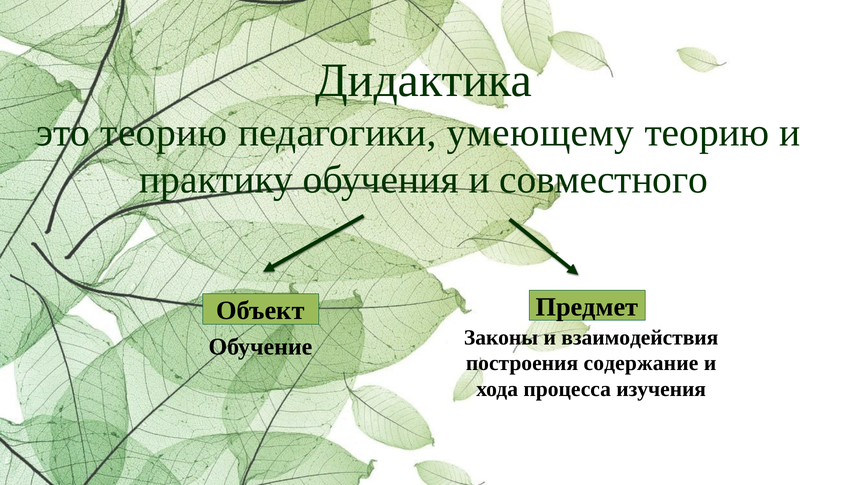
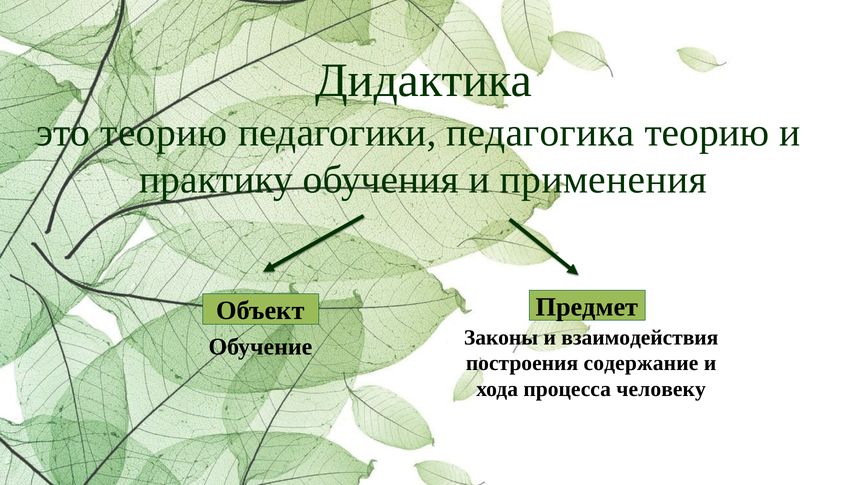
умеющему: умеющему -> педагогика
совместного: совместного -> применения
изучения: изучения -> человеку
